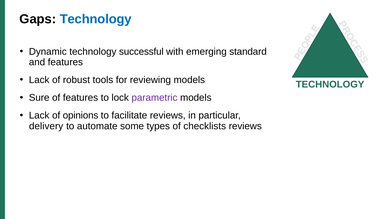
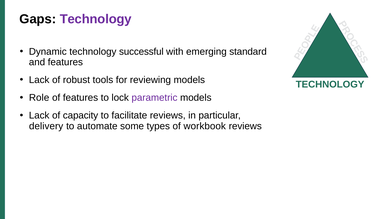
Technology at (96, 19) colour: blue -> purple
Sure: Sure -> Role
opinions: opinions -> capacity
checklists: checklists -> workbook
